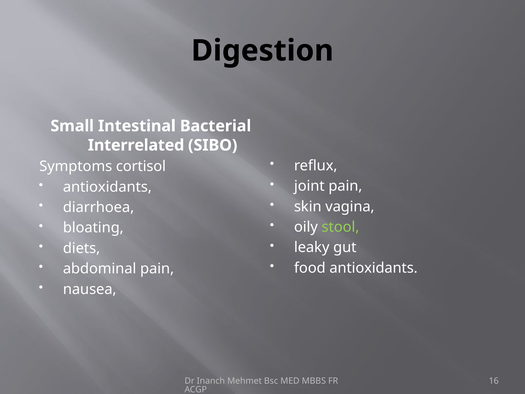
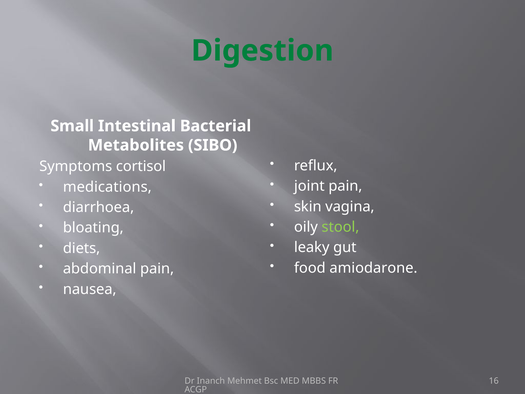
Digestion colour: black -> green
Interrelated: Interrelated -> Metabolites
antioxidants at (107, 187): antioxidants -> medications
food antioxidants: antioxidants -> amiodarone
